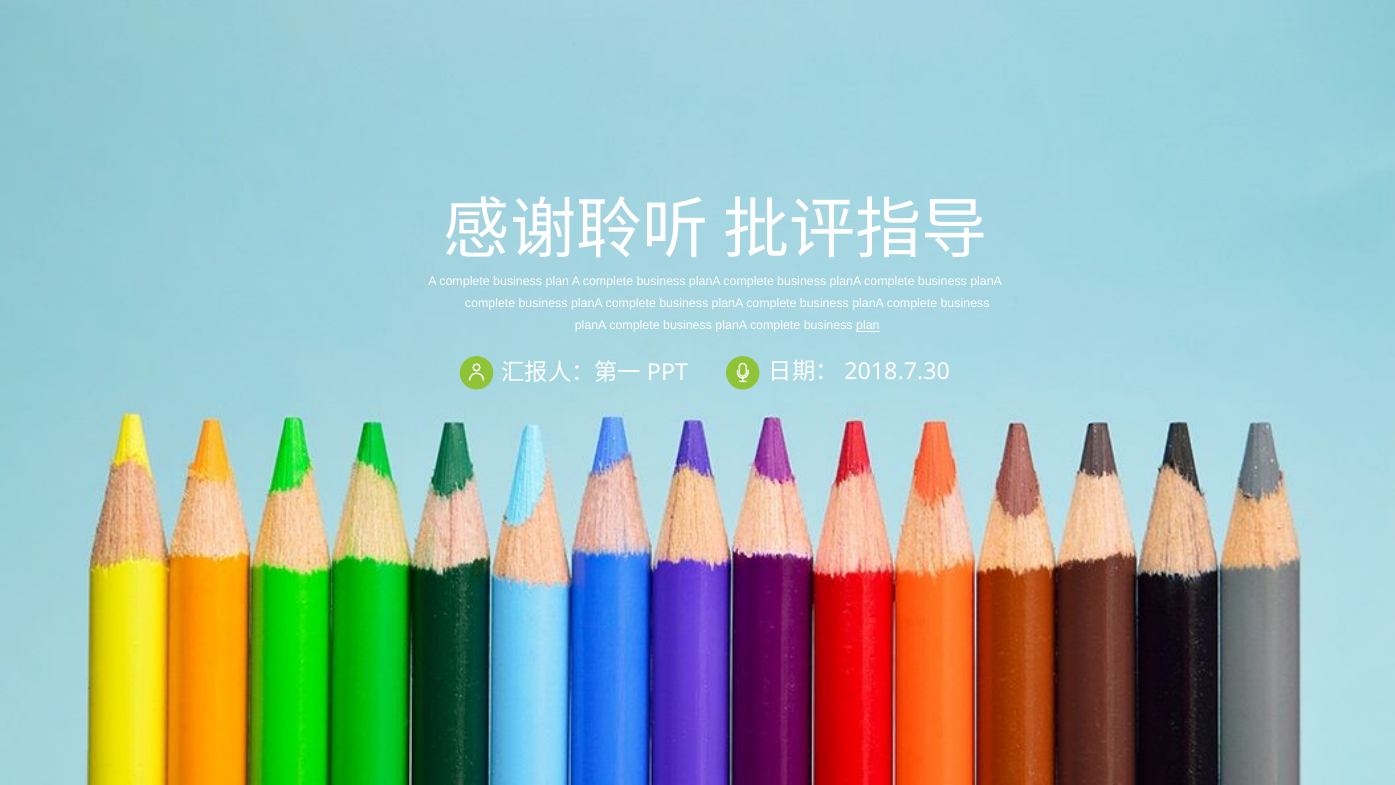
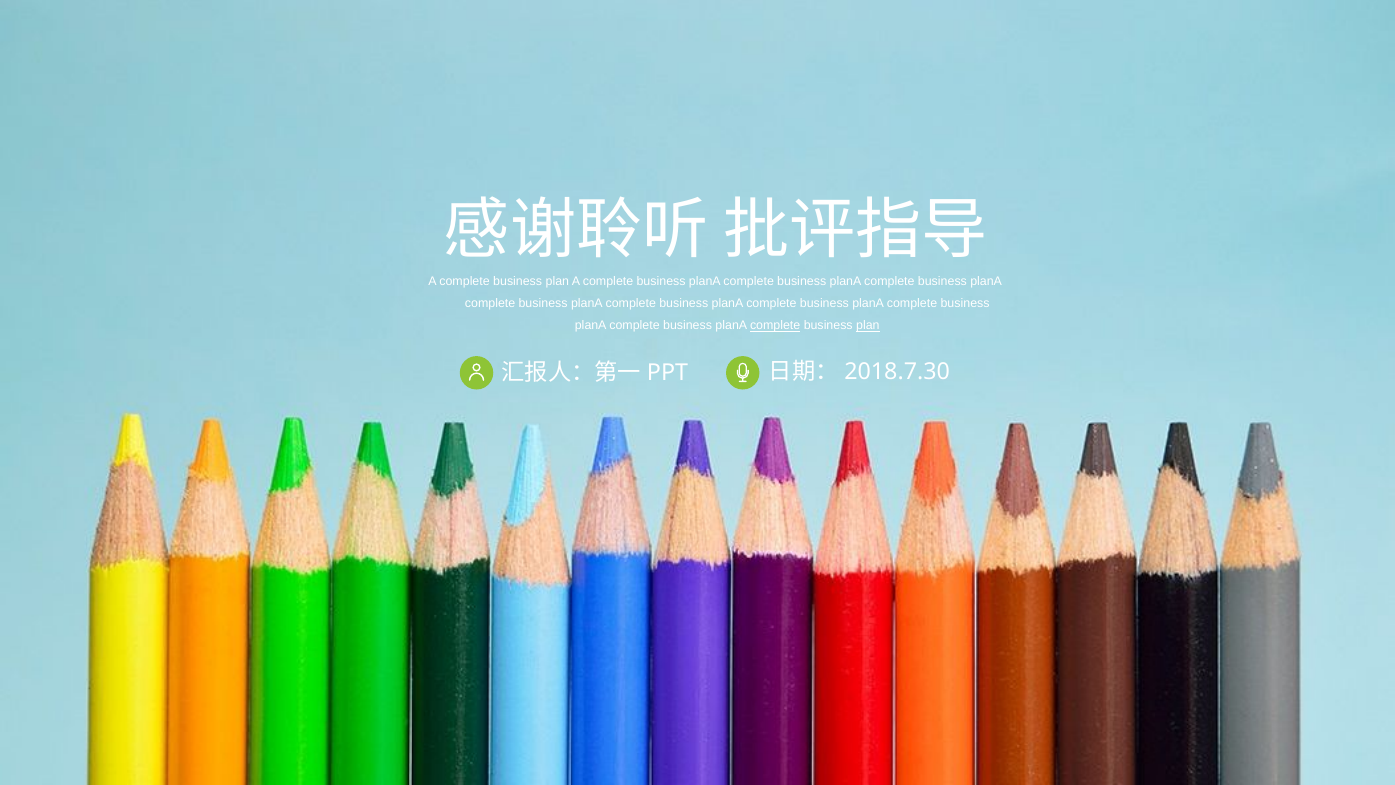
complete at (775, 326) underline: none -> present
